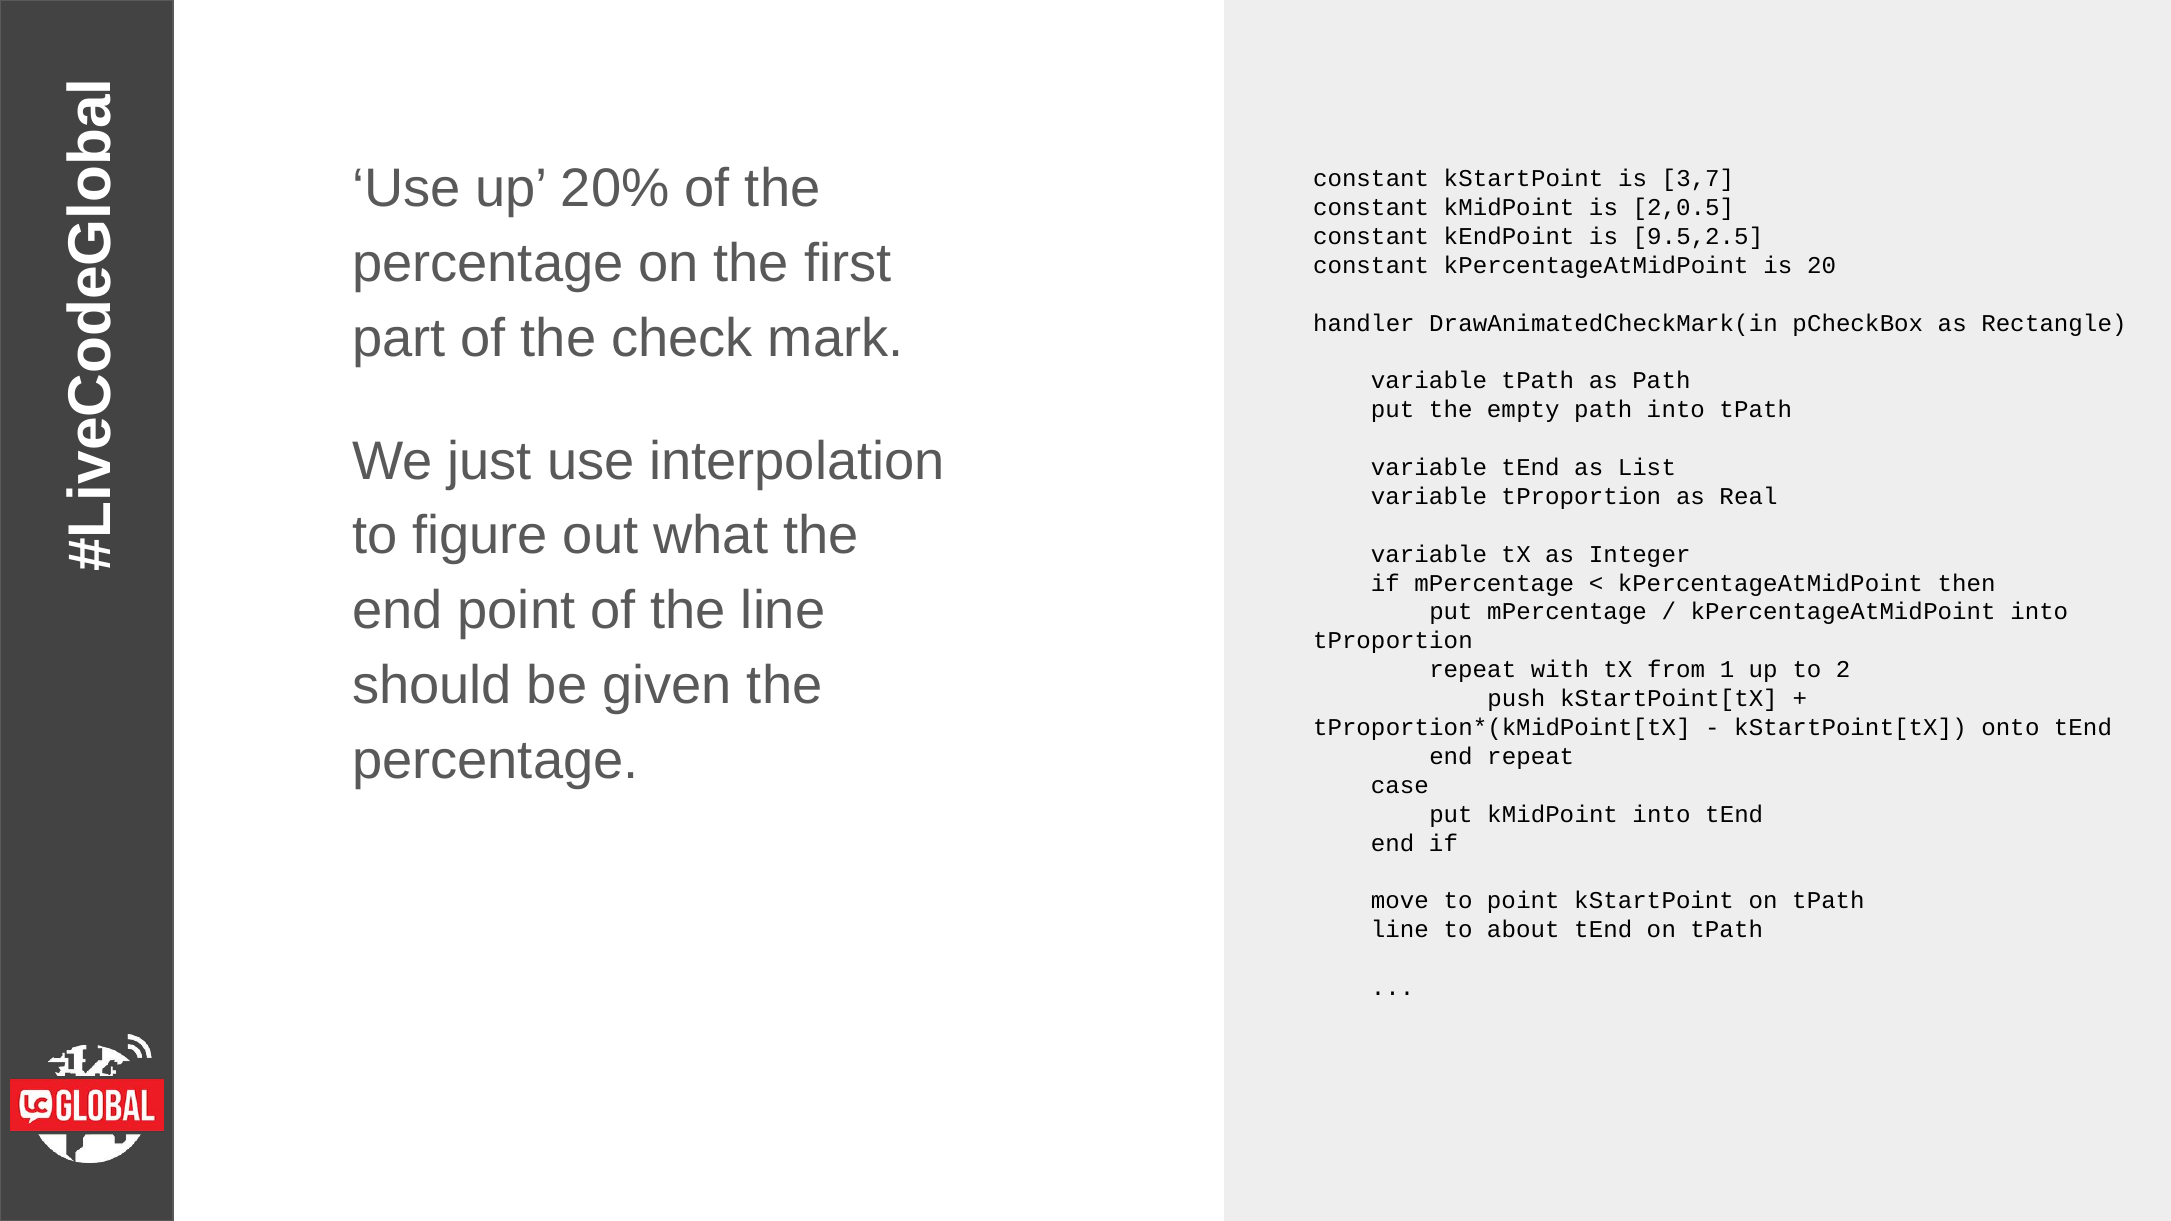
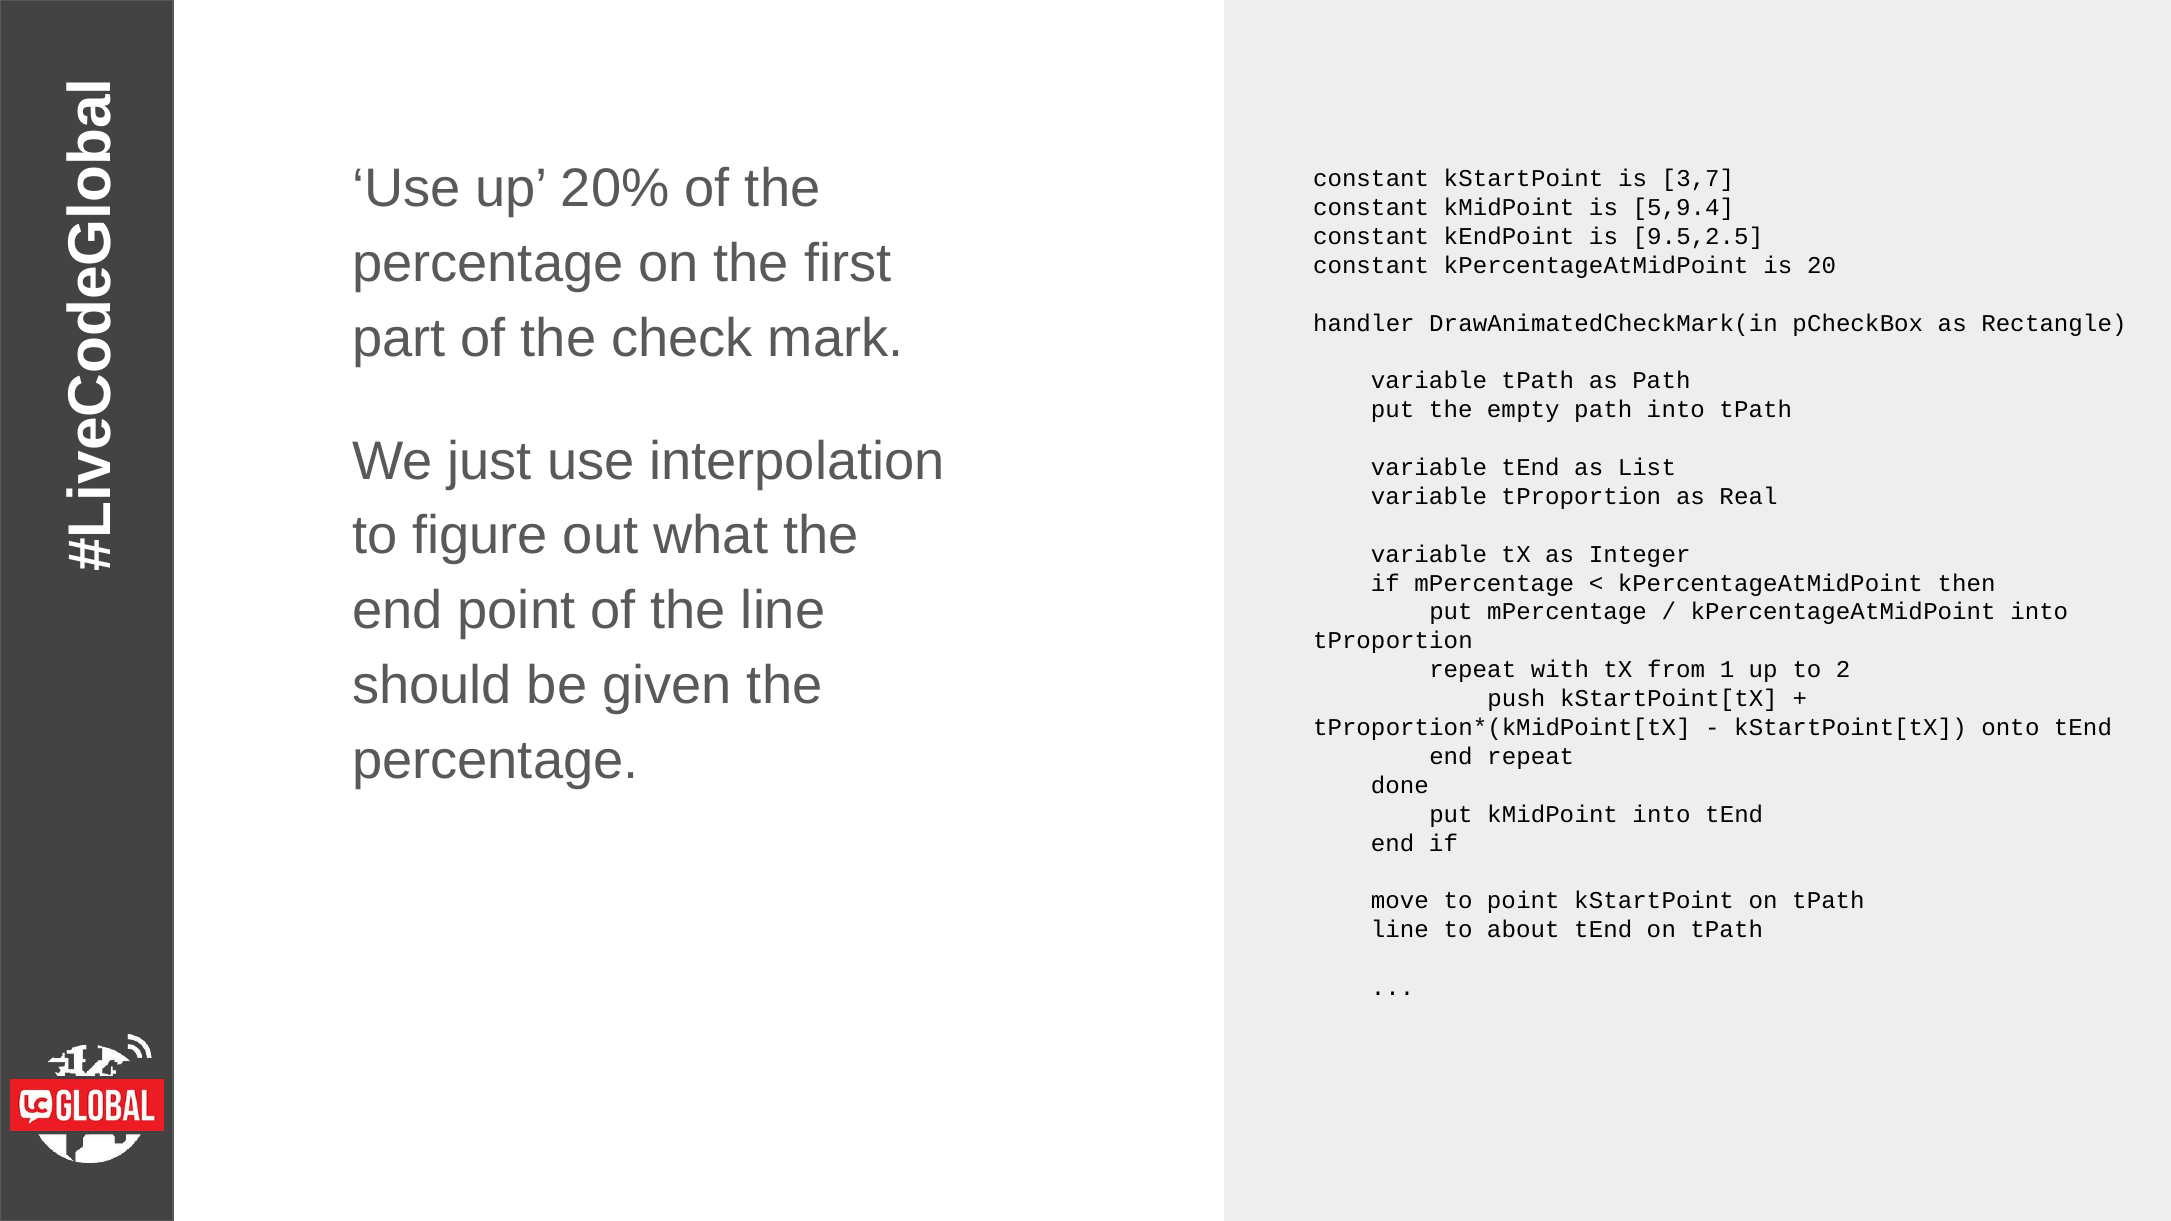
2,0.5: 2,0.5 -> 5,9.4
case: case -> done
